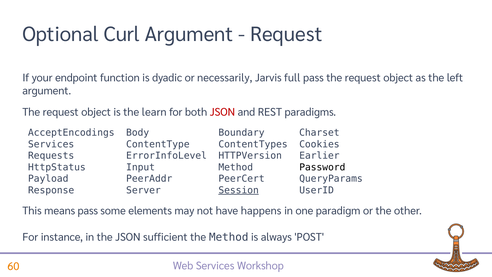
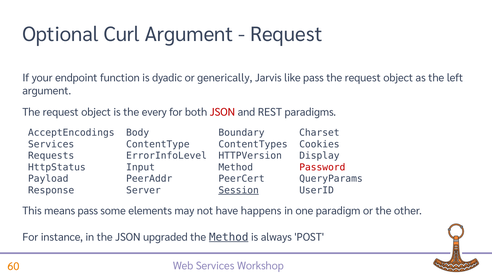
necessarily: necessarily -> generically
full: full -> like
learn: learn -> every
Earlier: Earlier -> Display
Password colour: black -> red
sufficient: sufficient -> upgraded
Method at (229, 237) underline: none -> present
